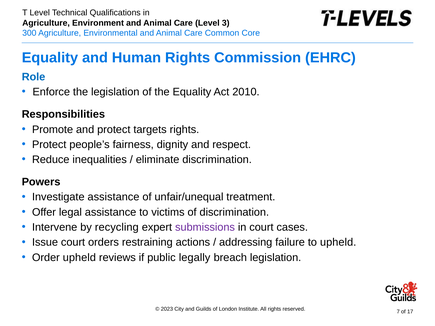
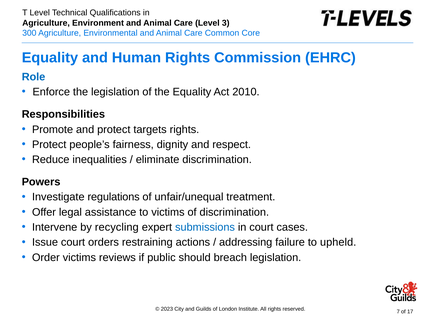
Investigate assistance: assistance -> regulations
submissions colour: purple -> blue
Order upheld: upheld -> victims
legally: legally -> should
